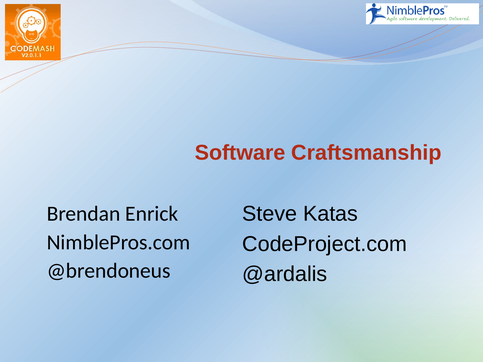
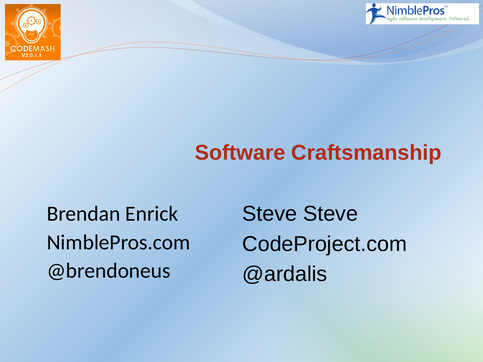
Steve Katas: Katas -> Steve
